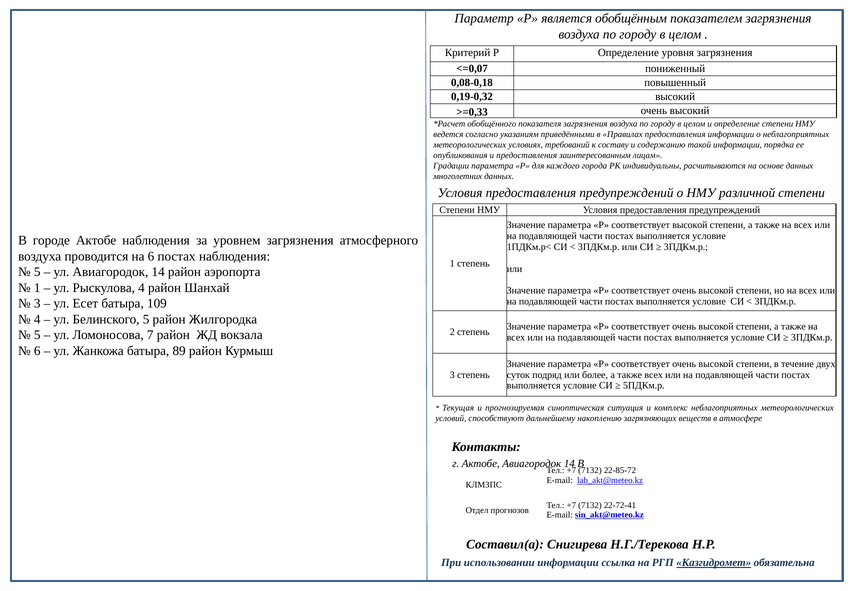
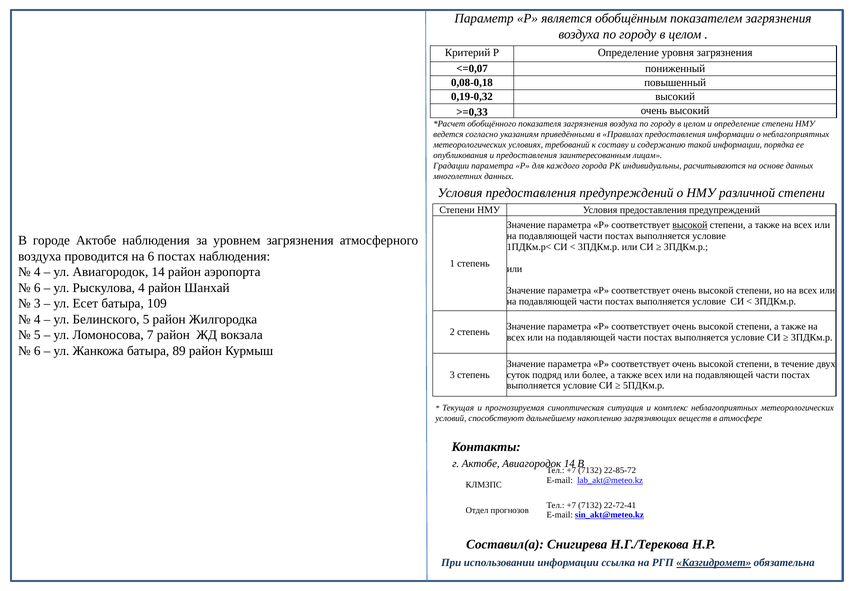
высокой at (690, 225) underline: none -> present
5 at (37, 272): 5 -> 4
1 at (37, 288): 1 -> 6
